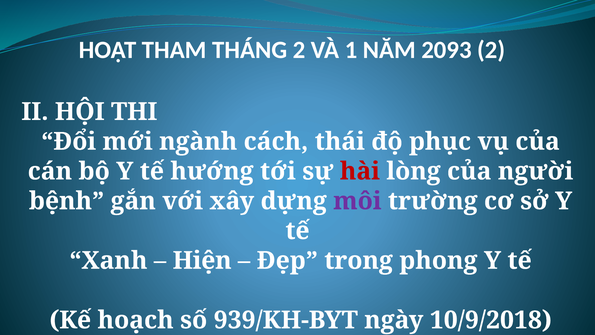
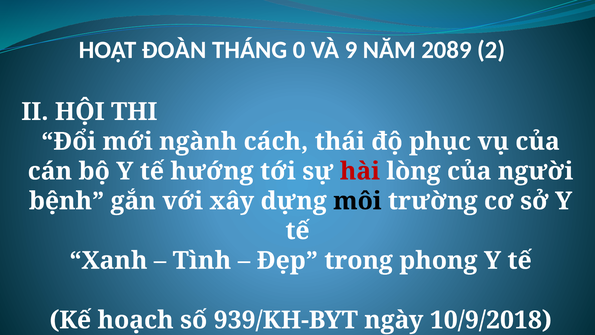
THAM: THAM -> ĐOÀN
THÁNG 2: 2 -> 0
1: 1 -> 9
2093: 2093 -> 2089
môi colour: purple -> black
Hiện: Hiện -> Tình
